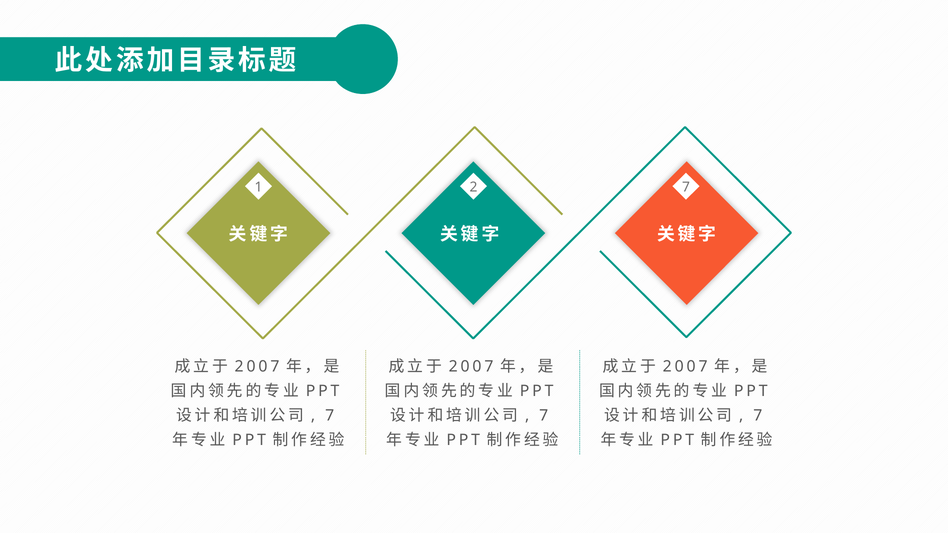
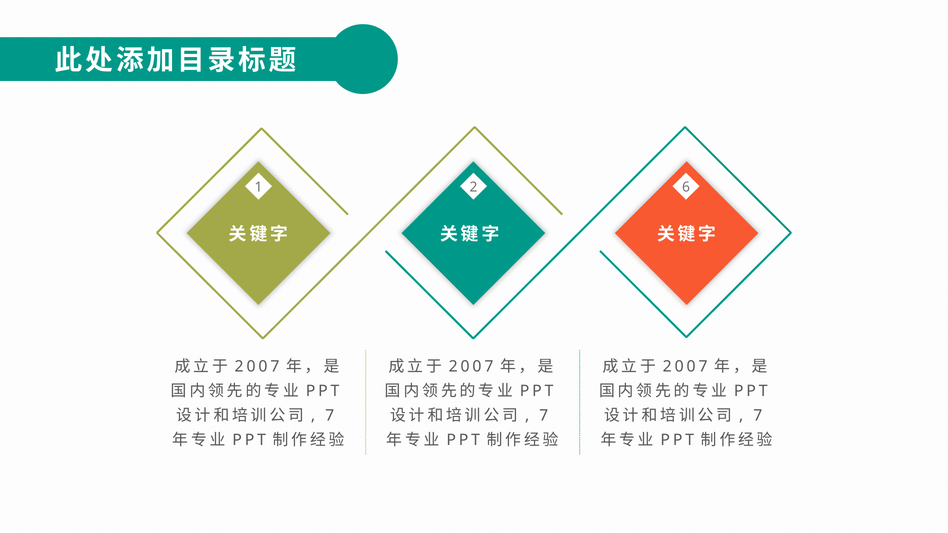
2 7: 7 -> 6
